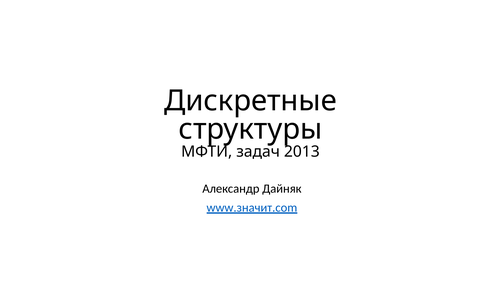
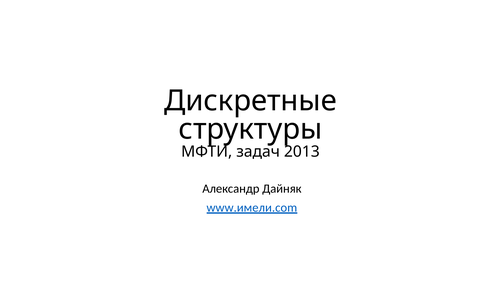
www.значит.com: www.значит.com -> www.имели.com
